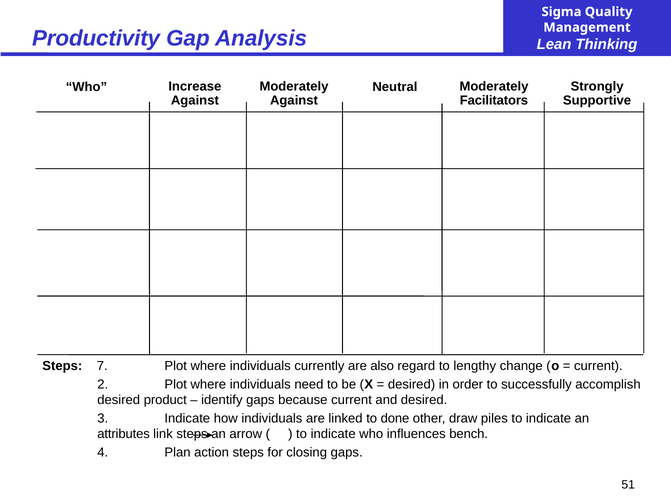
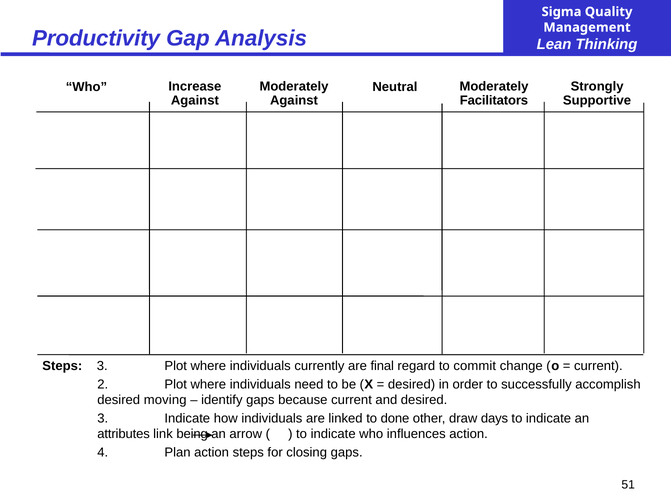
Steps 7: 7 -> 3
also: also -> final
lengthy: lengthy -> commit
product: product -> moving
piles: piles -> days
link steps: steps -> being
influences bench: bench -> action
